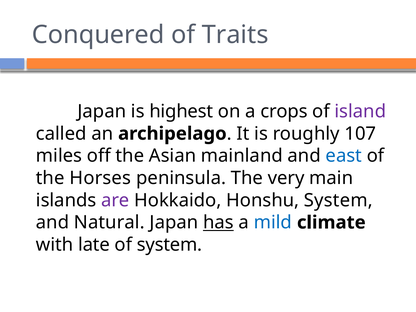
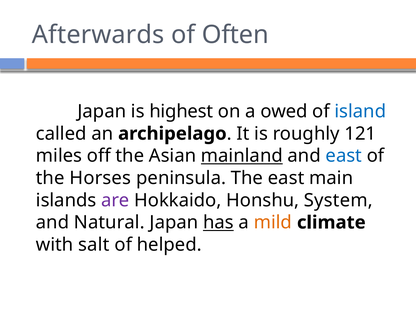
Conquered: Conquered -> Afterwards
Traits: Traits -> Often
crops: crops -> owed
island colour: purple -> blue
107: 107 -> 121
mainland underline: none -> present
The very: very -> east
mild colour: blue -> orange
late: late -> salt
of system: system -> helped
